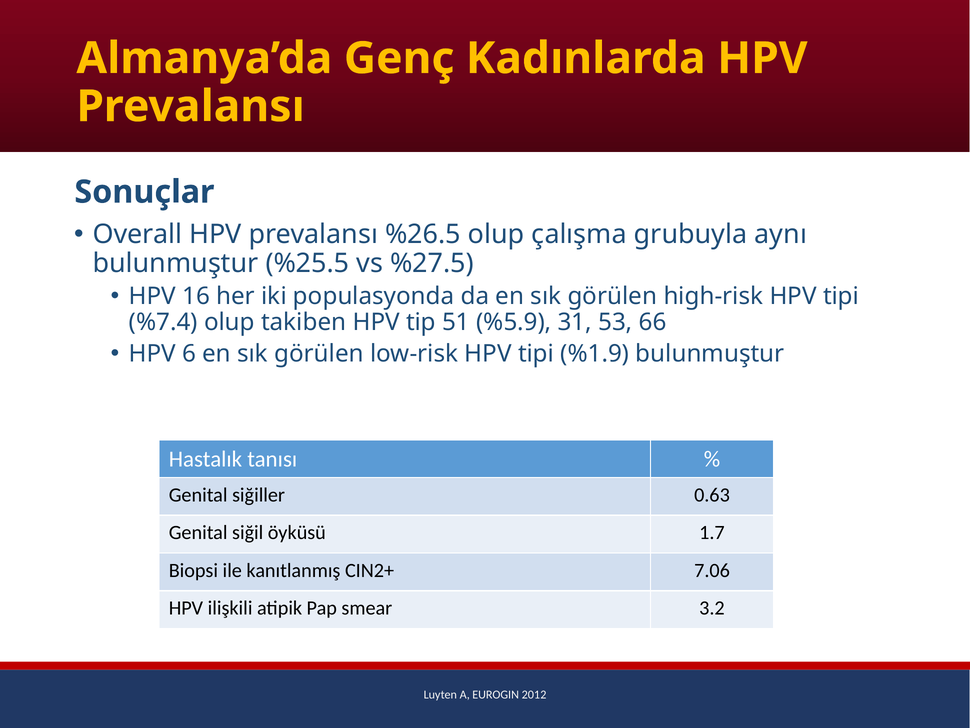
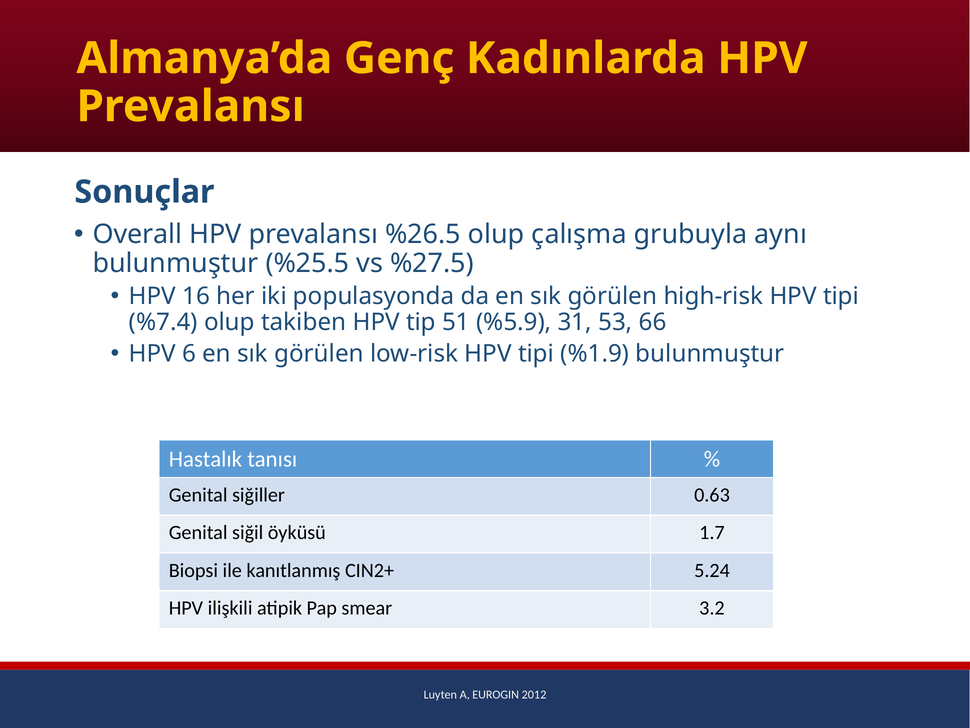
7.06: 7.06 -> 5.24
